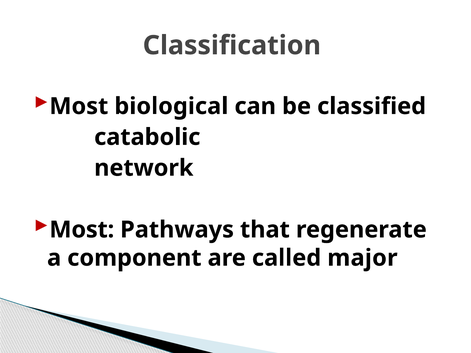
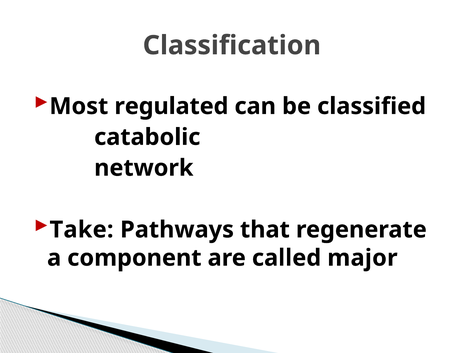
biological: biological -> regulated
Most at (82, 230): Most -> Take
